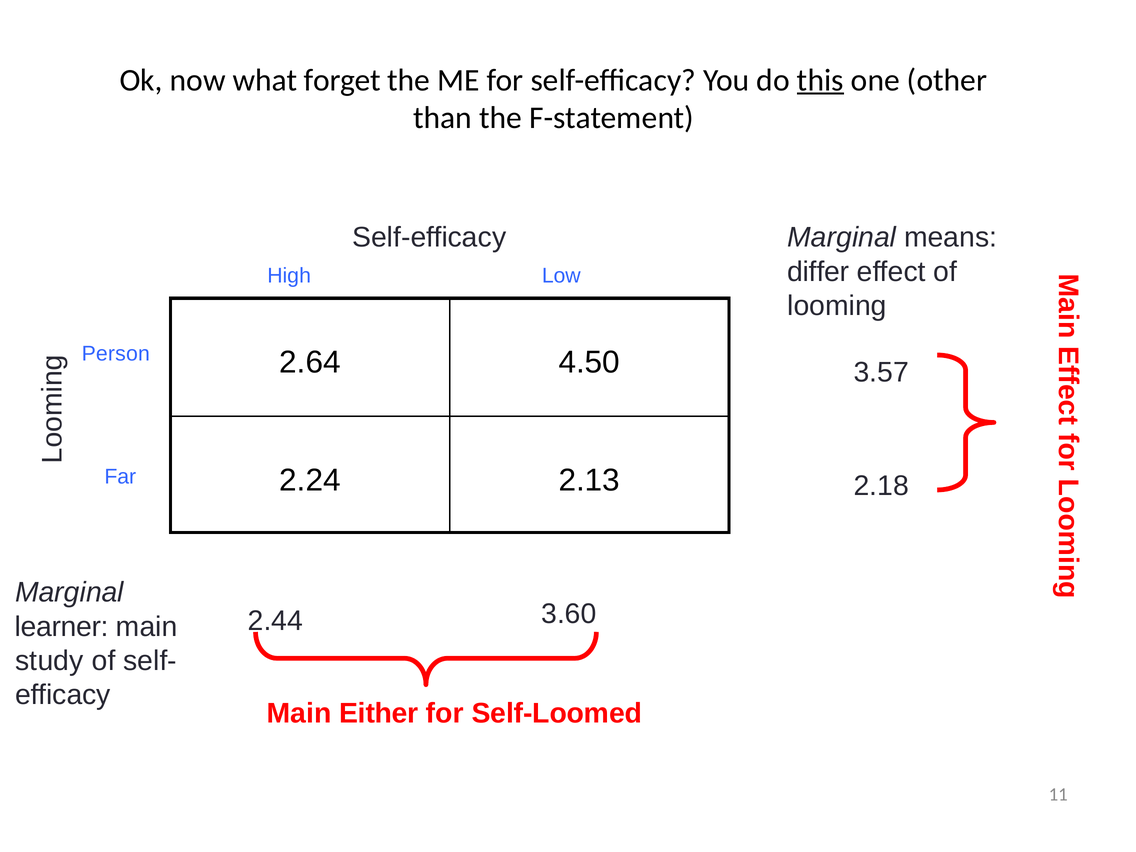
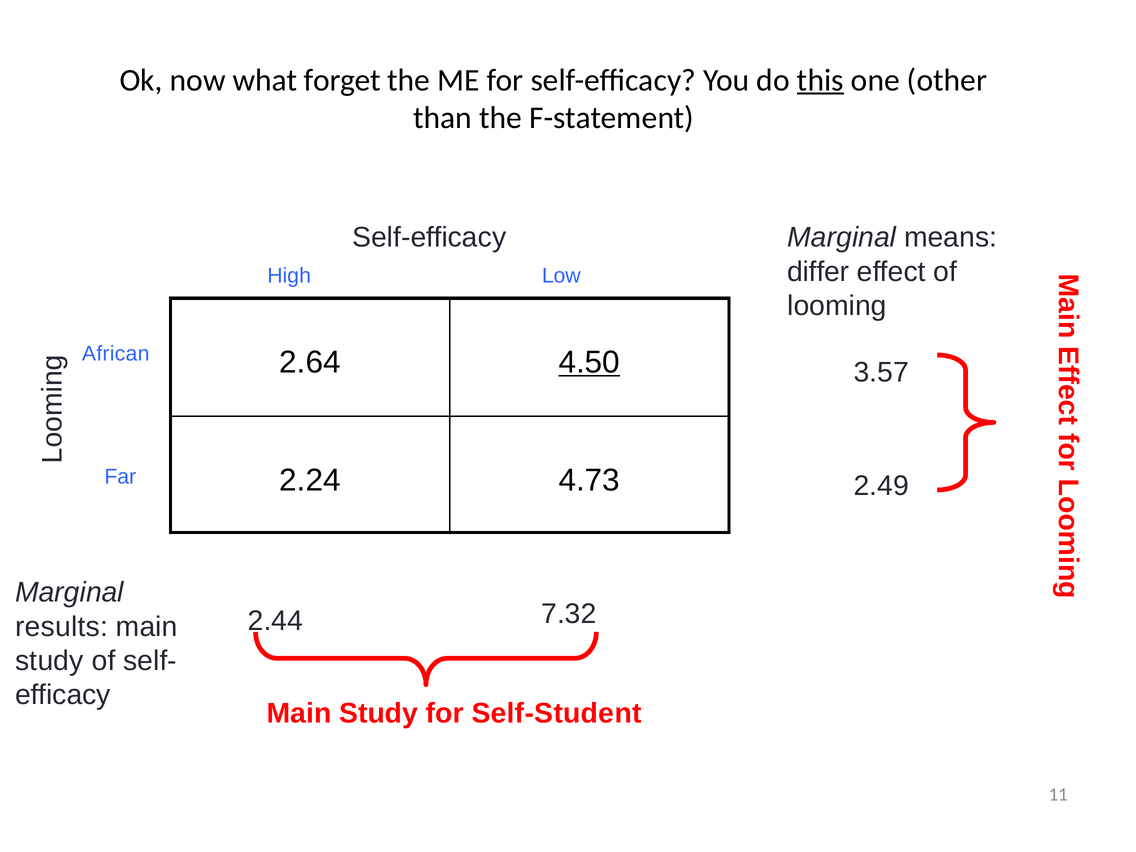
Person: Person -> African
4.50 underline: none -> present
2.13: 2.13 -> 4.73
2.18: 2.18 -> 2.49
3.60: 3.60 -> 7.32
learner: learner -> results
Either at (379, 713): Either -> Study
Self-Loomed: Self-Loomed -> Self-Student
